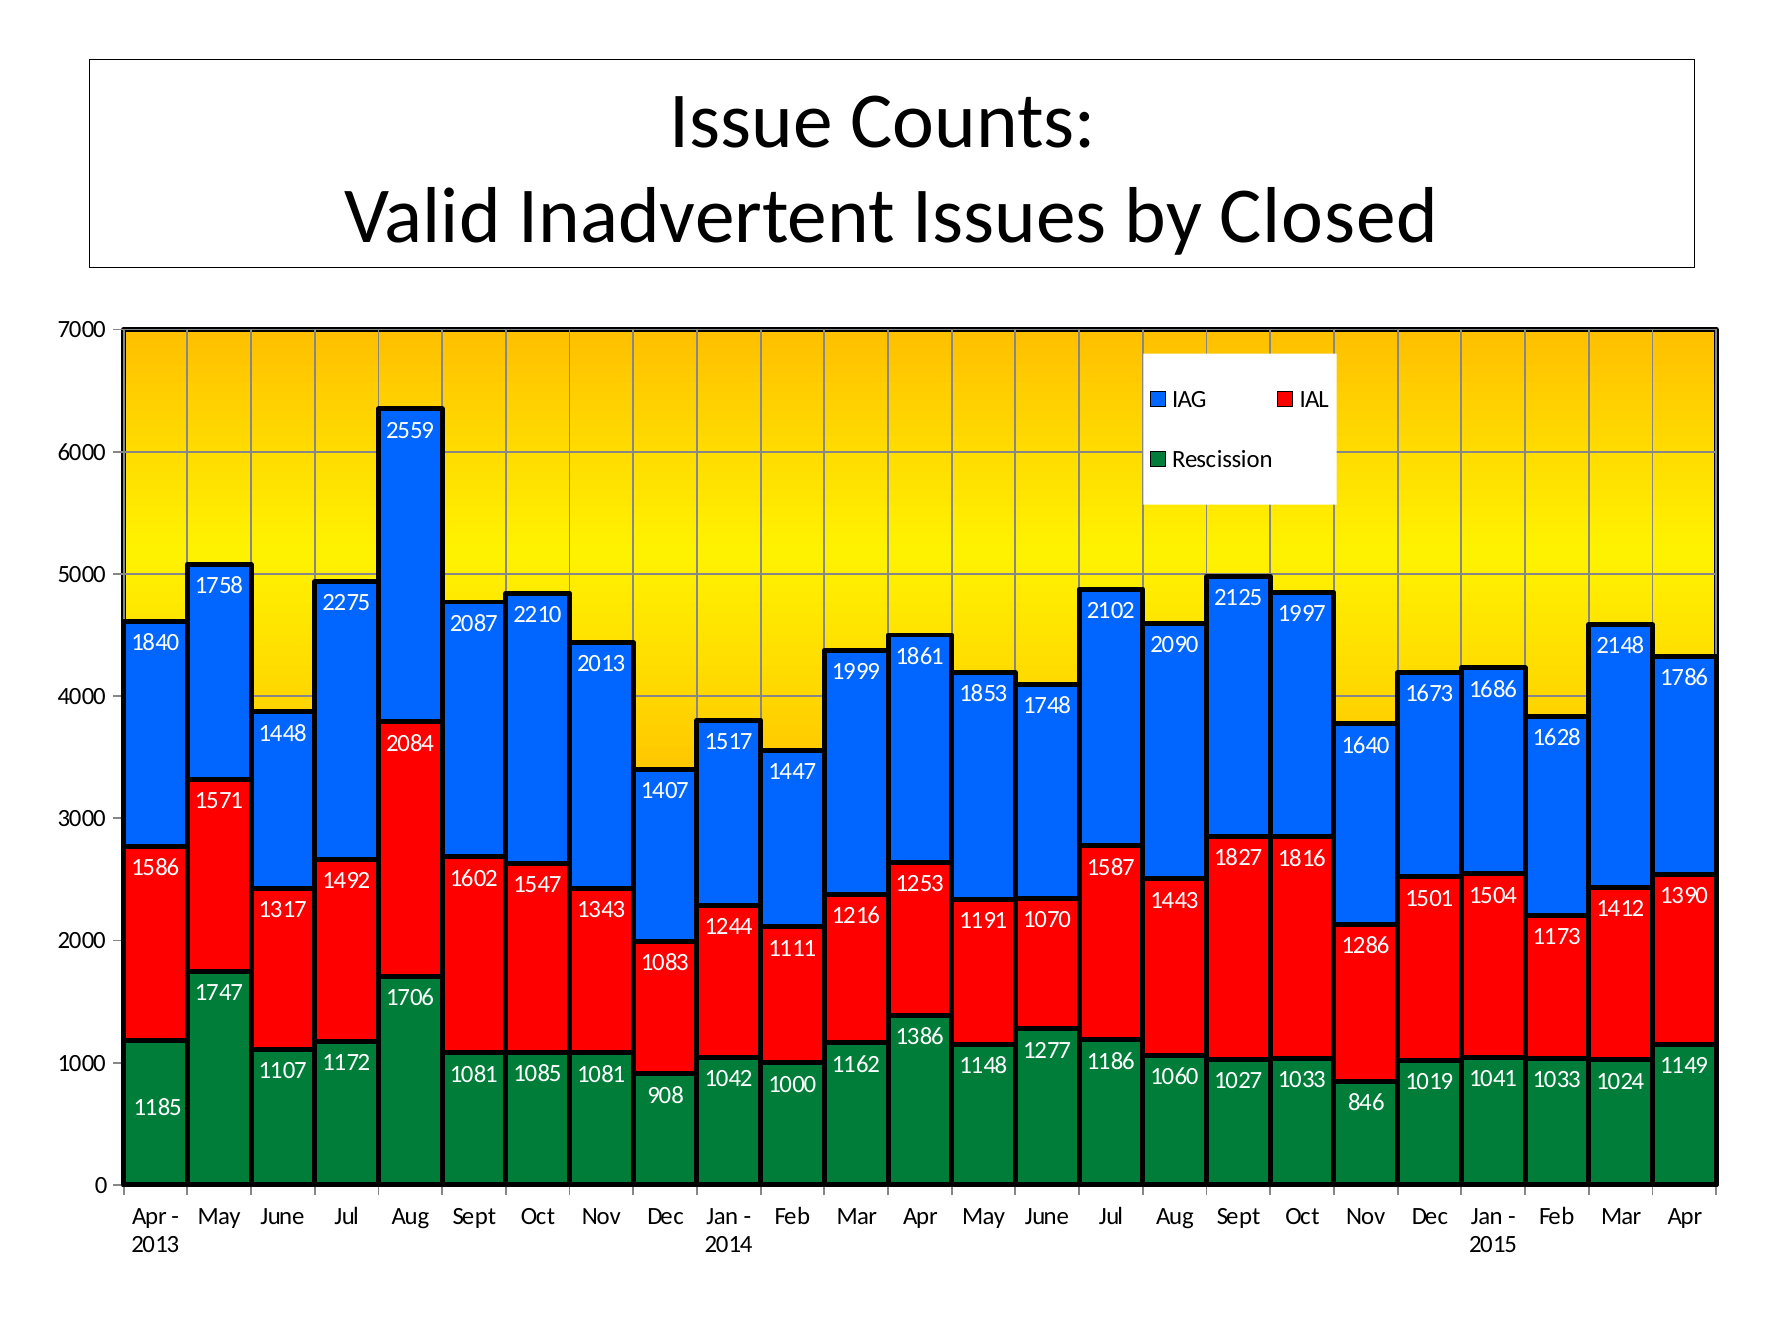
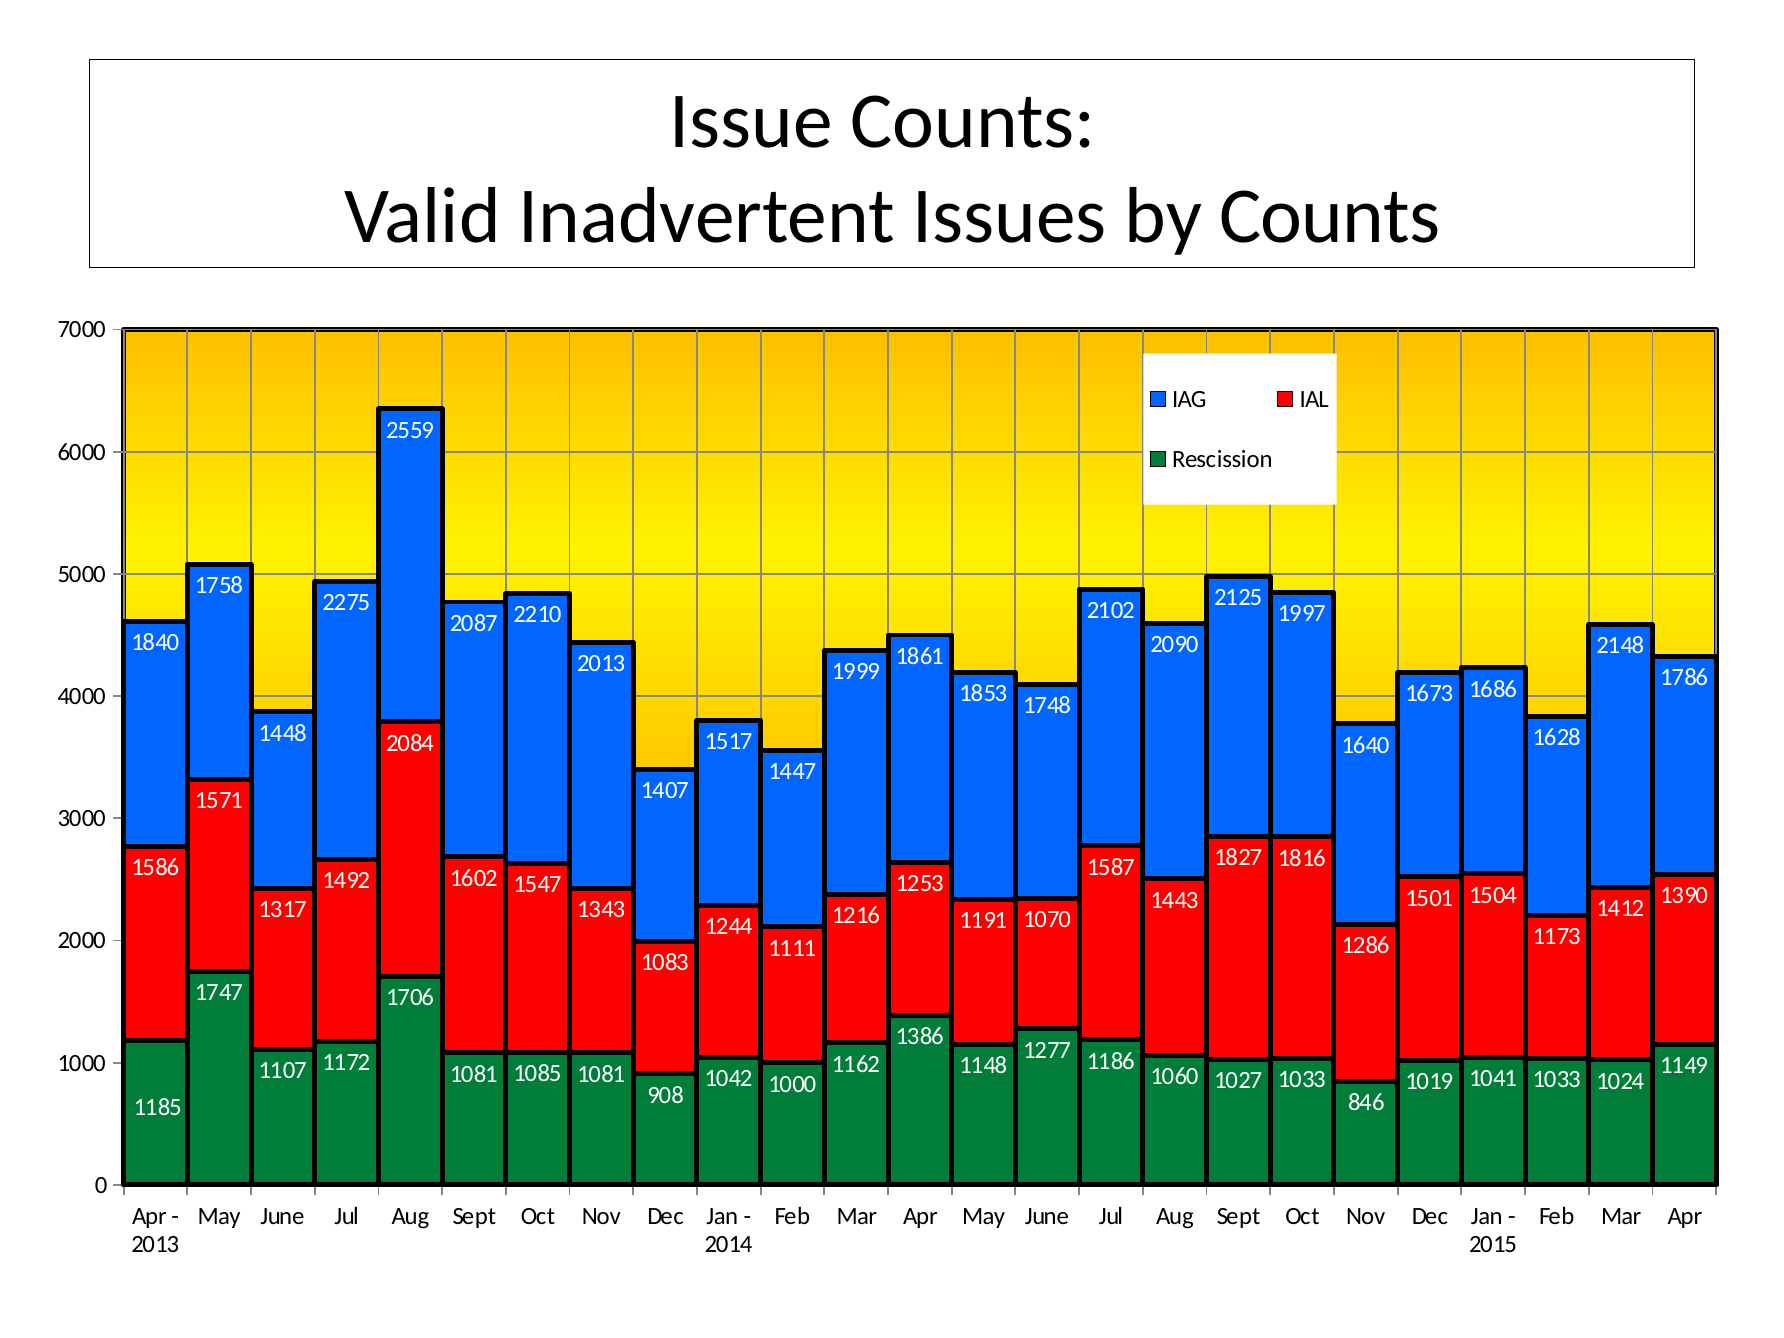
by Closed: Closed -> Counts
